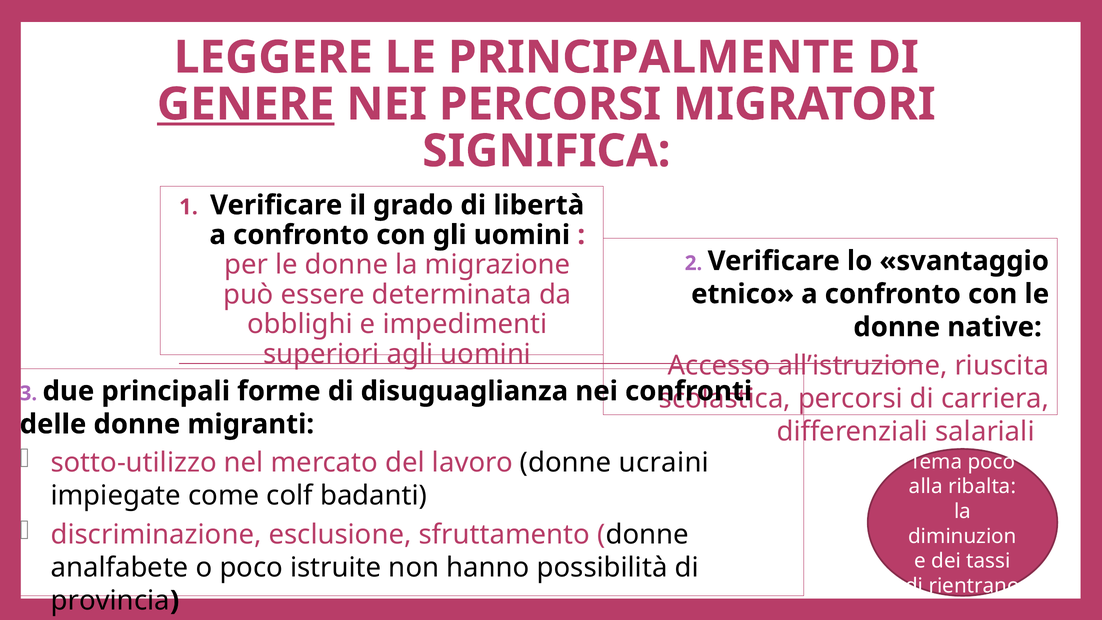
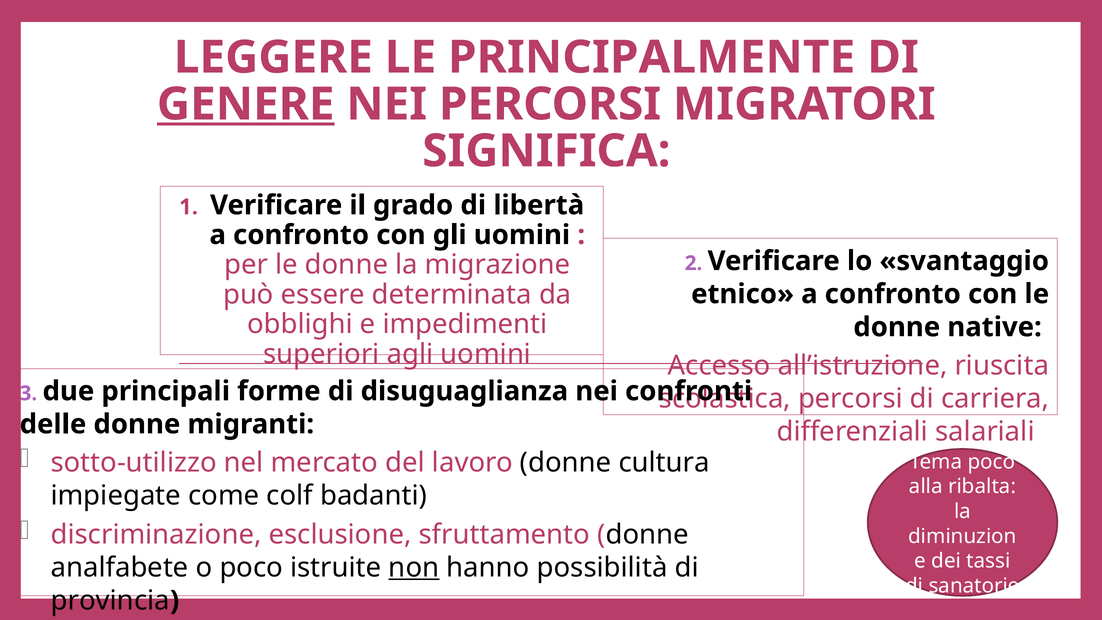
ucraini: ucraini -> cultura
non underline: none -> present
rientrano: rientrano -> sanatorie
